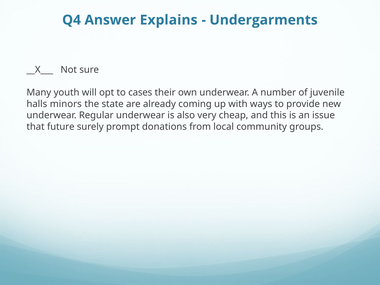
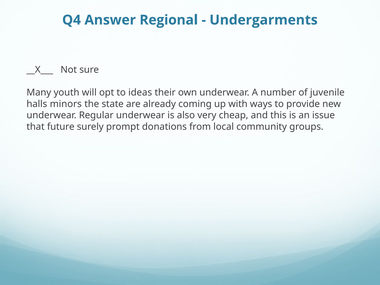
Explains: Explains -> Regional
cases: cases -> ideas
